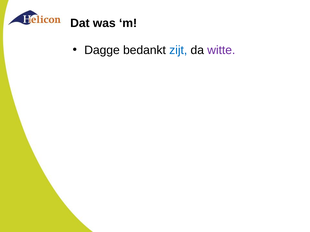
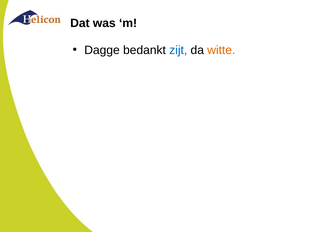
witte colour: purple -> orange
